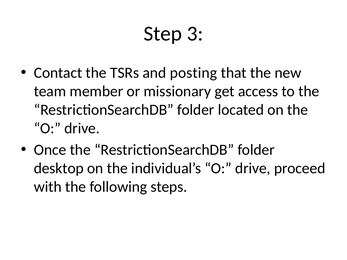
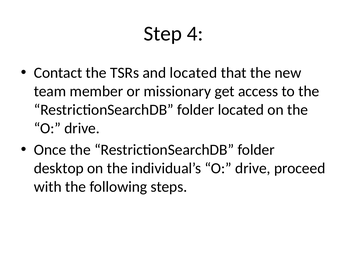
3: 3 -> 4
and posting: posting -> located
